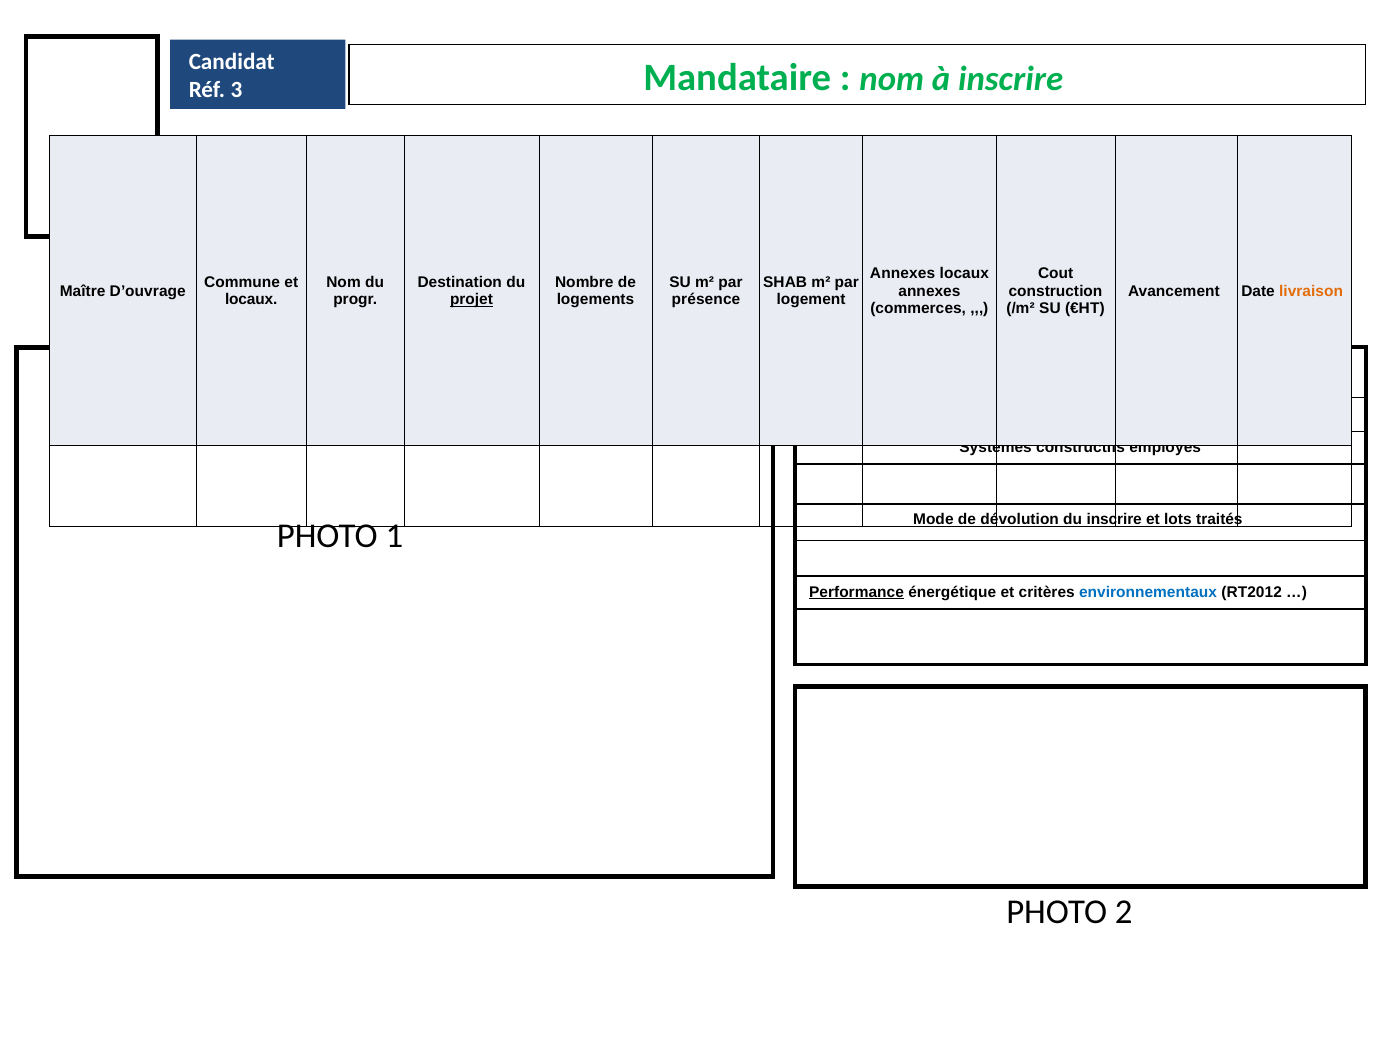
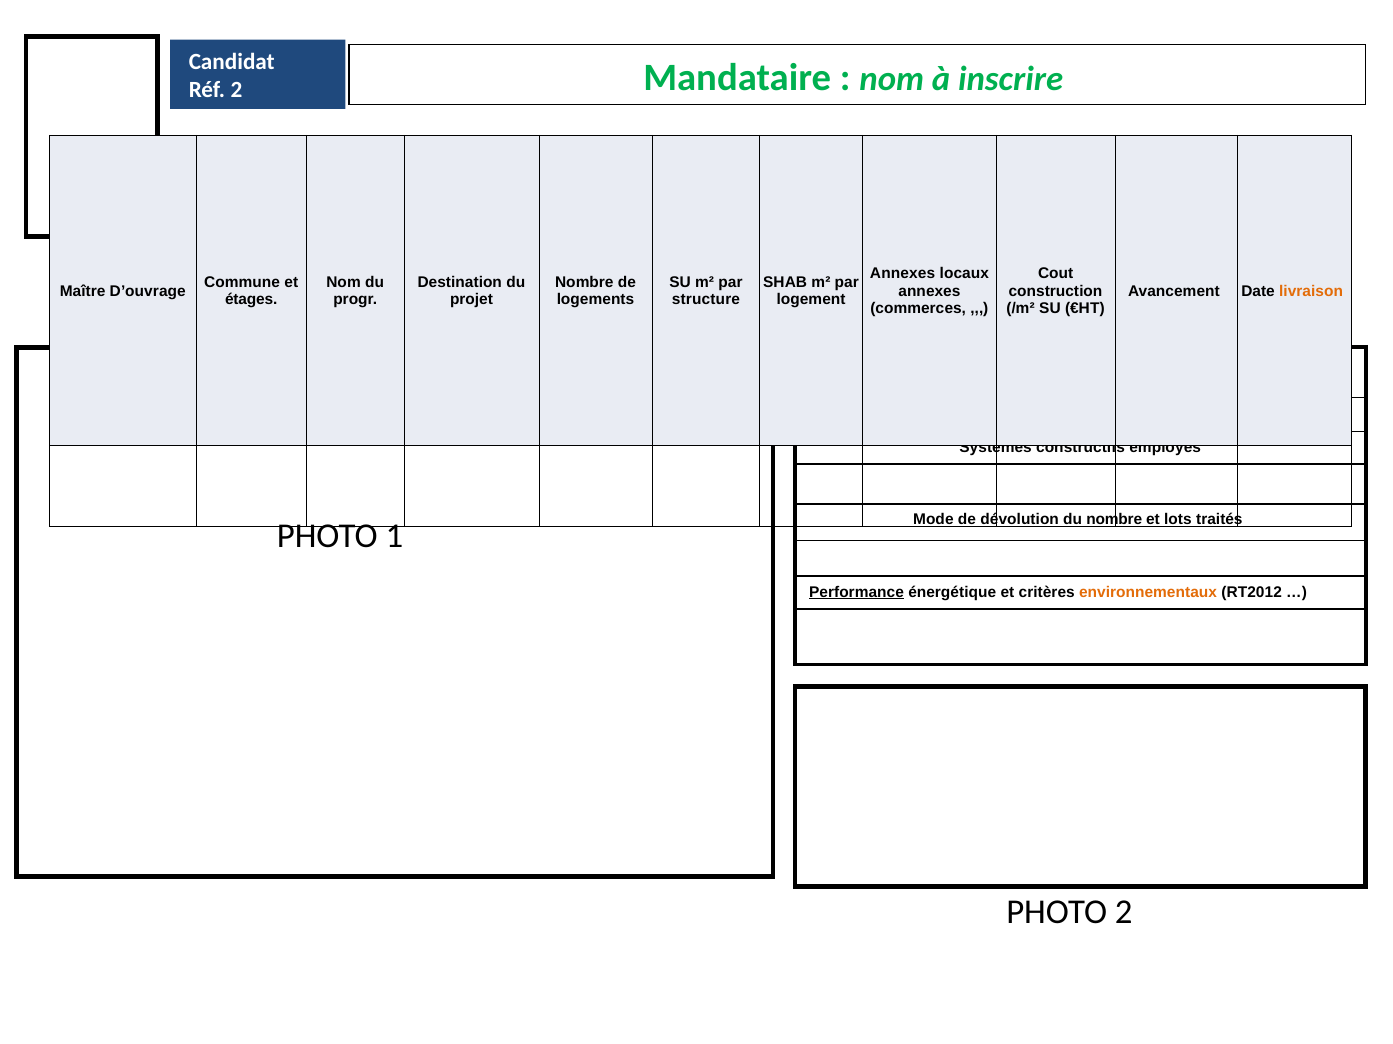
Réf 3: 3 -> 2
locaux at (251, 300): locaux -> étages
projet underline: present -> none
présence at (706, 300): présence -> structure
du inscrire: inscrire -> nombre
environnementaux colour: blue -> orange
